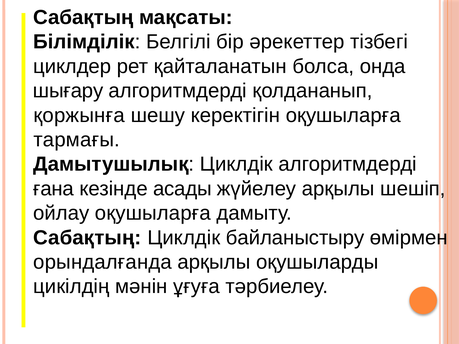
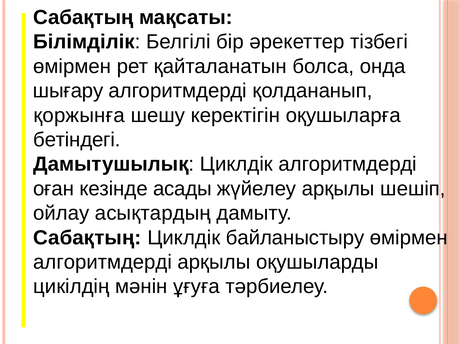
циклдер at (72, 66): циклдер -> өмірмен
тармағы: тармағы -> бетіндегі
ғана: ғана -> оған
ойлау оқушыларға: оқушыларға -> асықтардың
орындалғанда at (103, 262): орындалғанда -> алгоритмдерді
